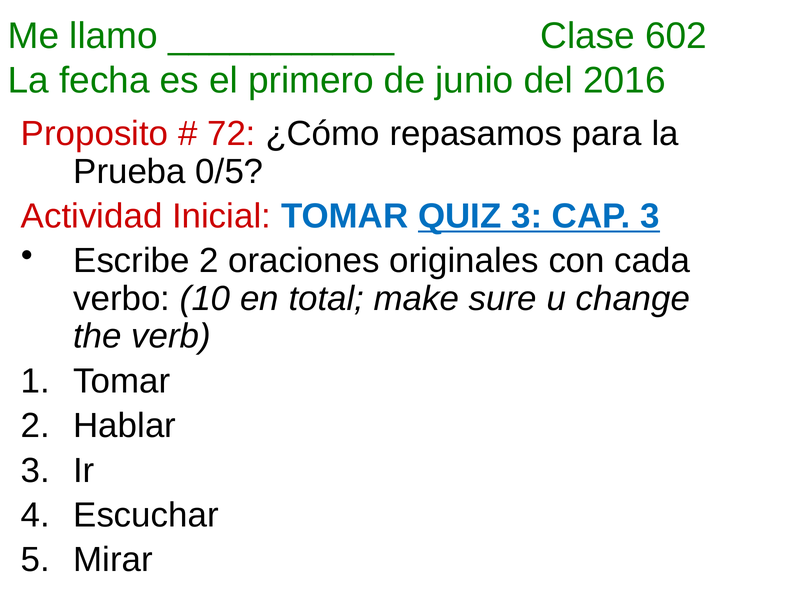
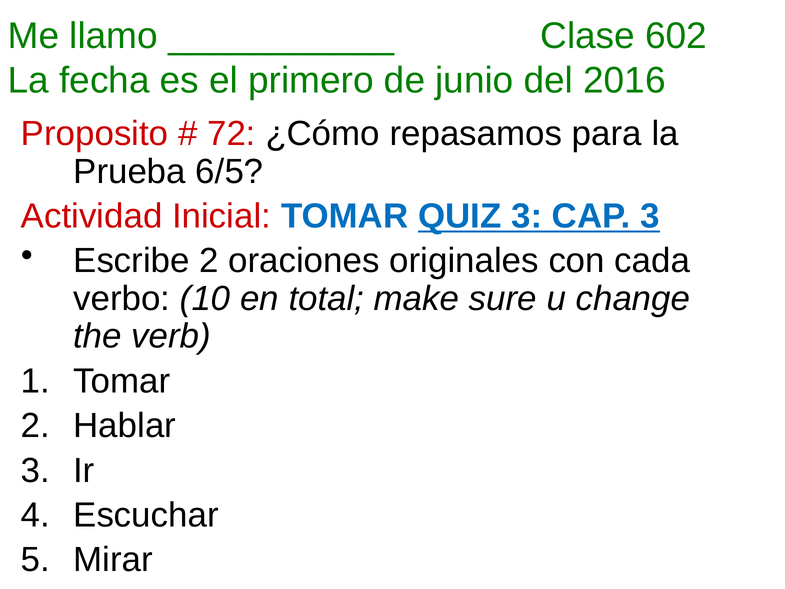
0/5: 0/5 -> 6/5
